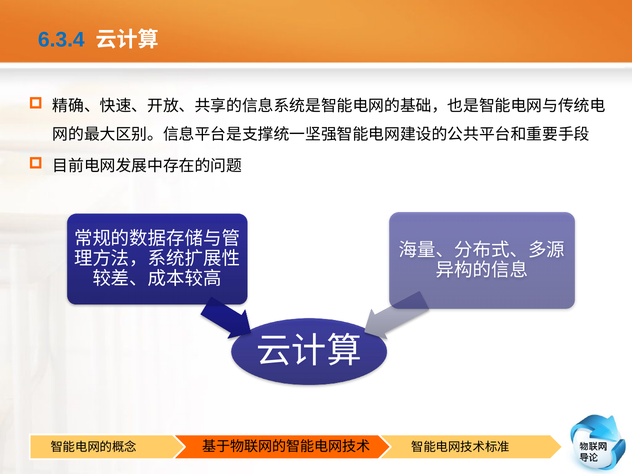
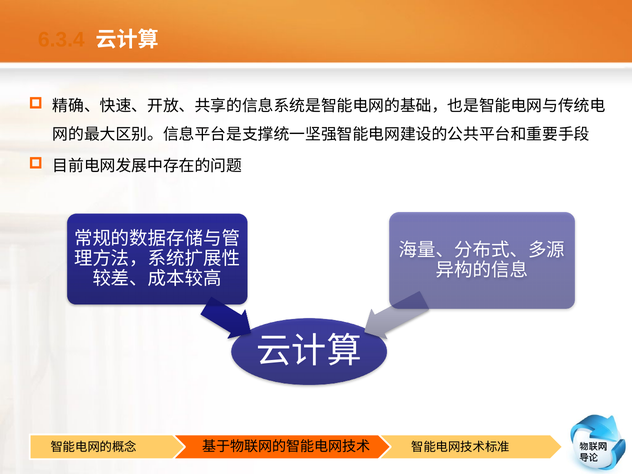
6.3.4 colour: blue -> orange
